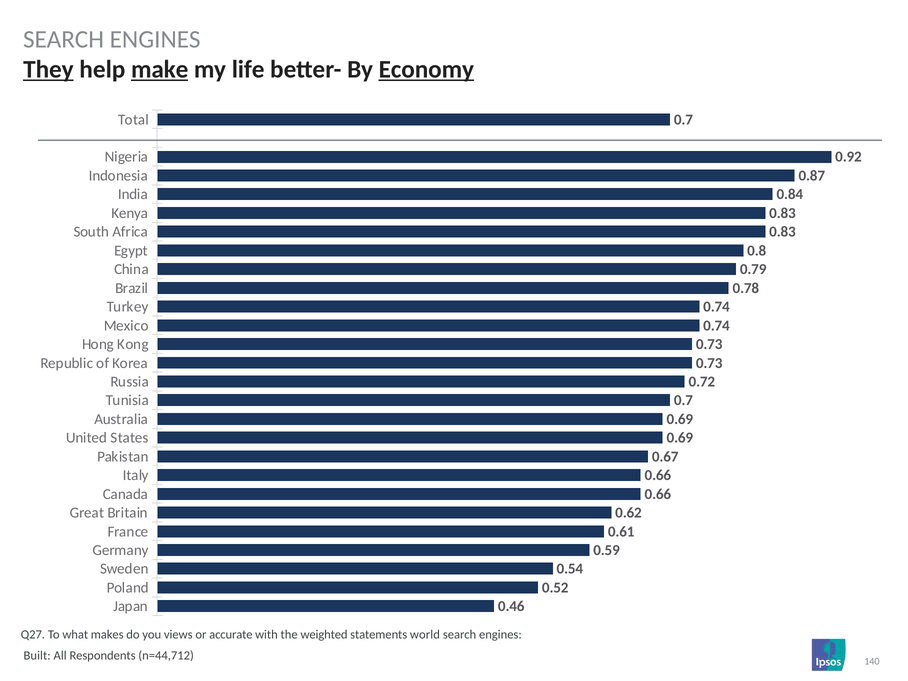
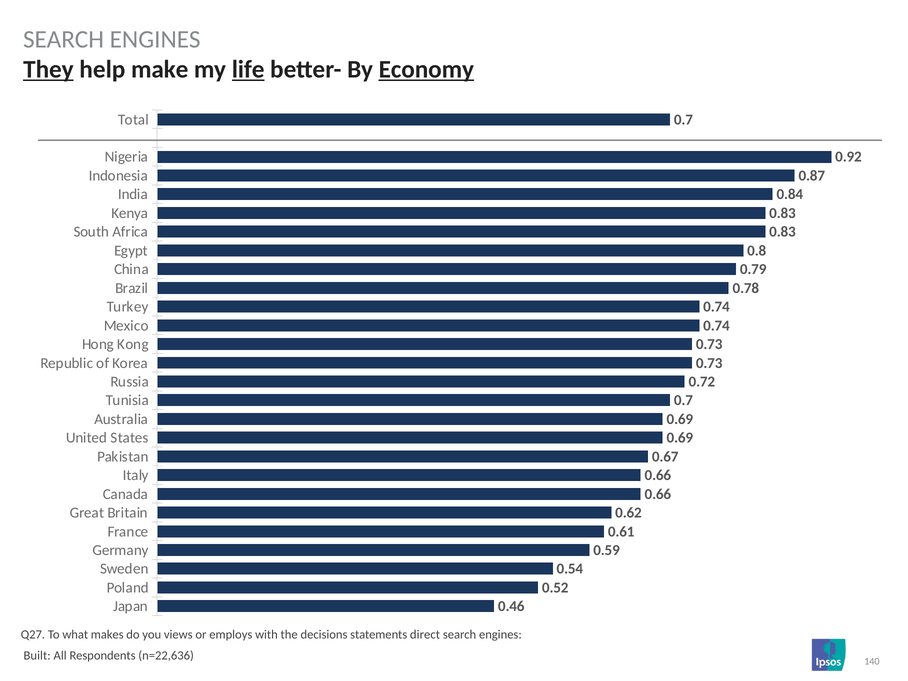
make underline: present -> none
life underline: none -> present
accurate: accurate -> employs
weighted: weighted -> decisions
world: world -> direct
n=44,712: n=44,712 -> n=22,636
